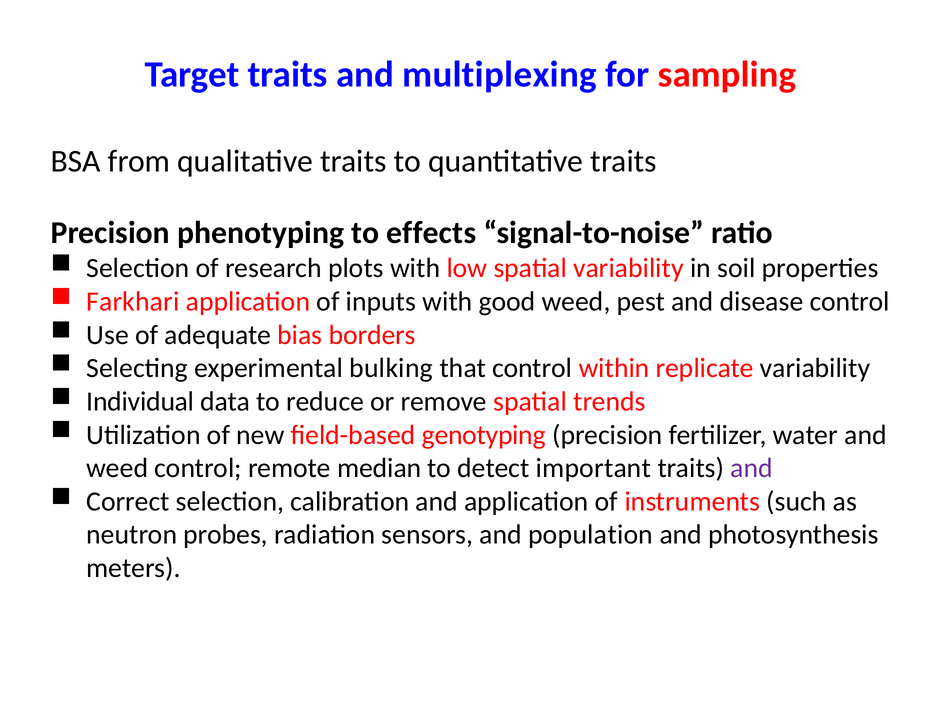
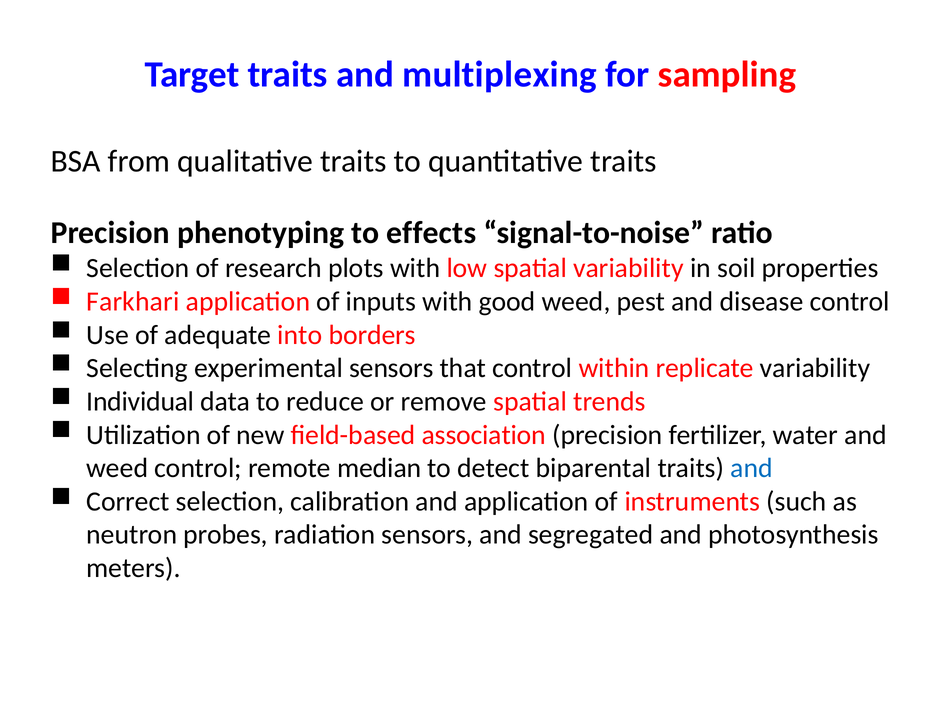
bias: bias -> into
experimental bulking: bulking -> sensors
genotyping: genotyping -> association
important: important -> biparental
and at (752, 468) colour: purple -> blue
population: population -> segregated
